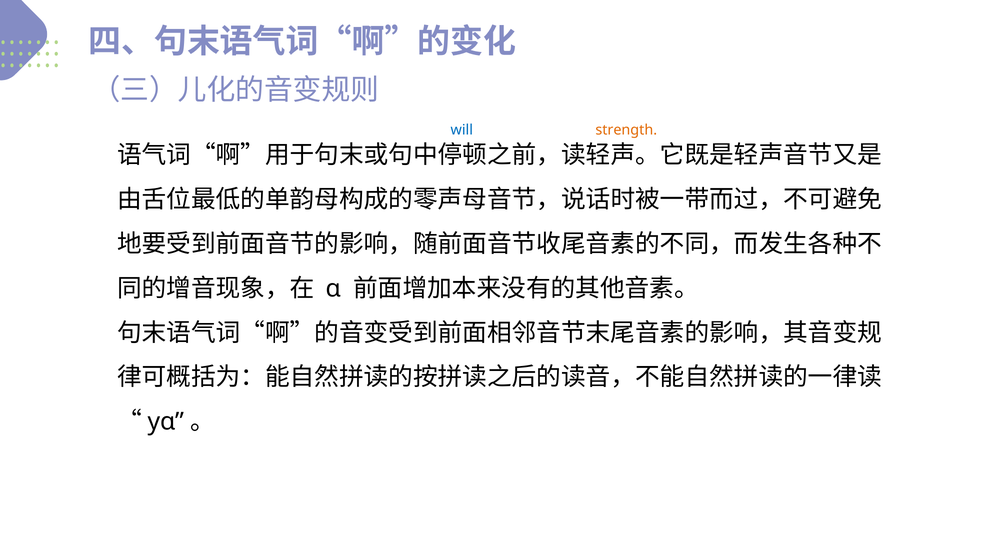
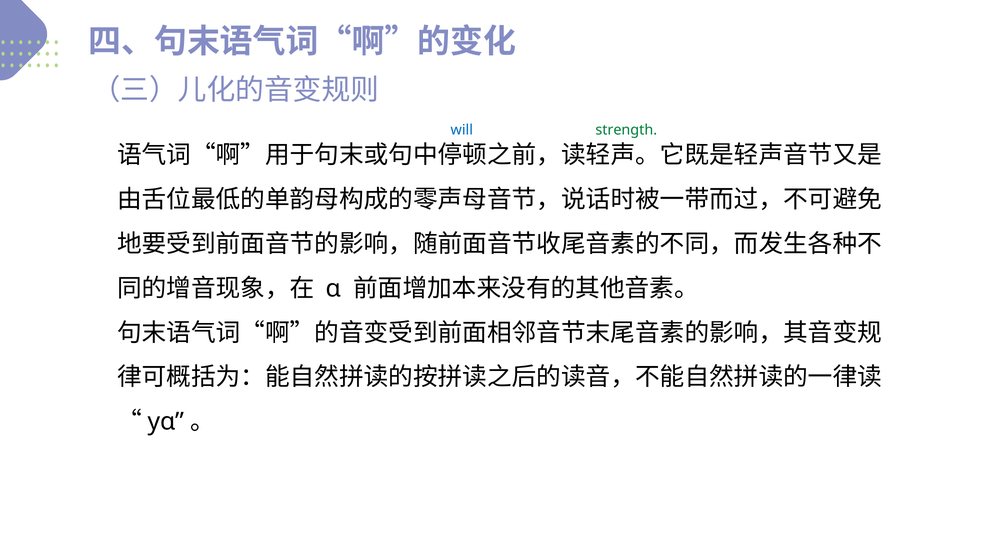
strength colour: orange -> green
